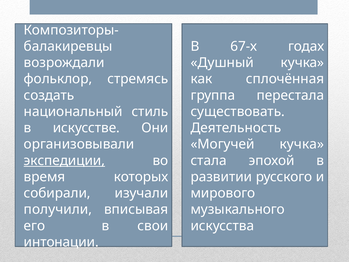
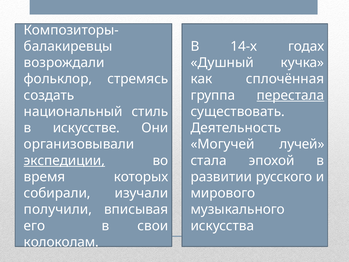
67-х: 67-х -> 14-х
перестала underline: none -> present
Могучей кучка: кучка -> лучей
интонации: интонации -> колоколам
